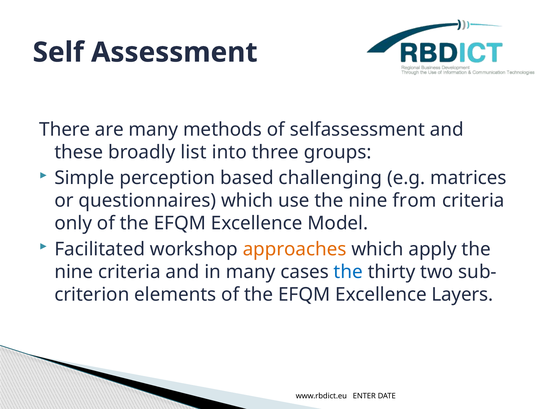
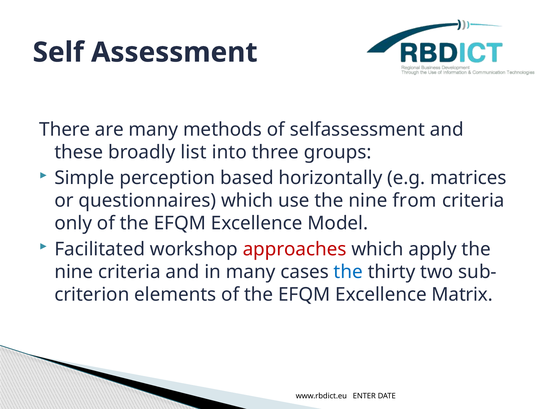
challenging: challenging -> horizontally
approaches colour: orange -> red
Layers: Layers -> Matrix
